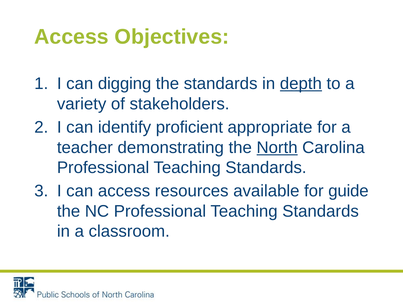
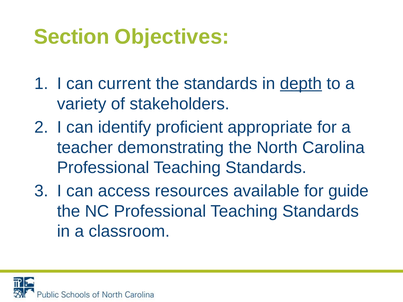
Access at (71, 37): Access -> Section
digging: digging -> current
North underline: present -> none
